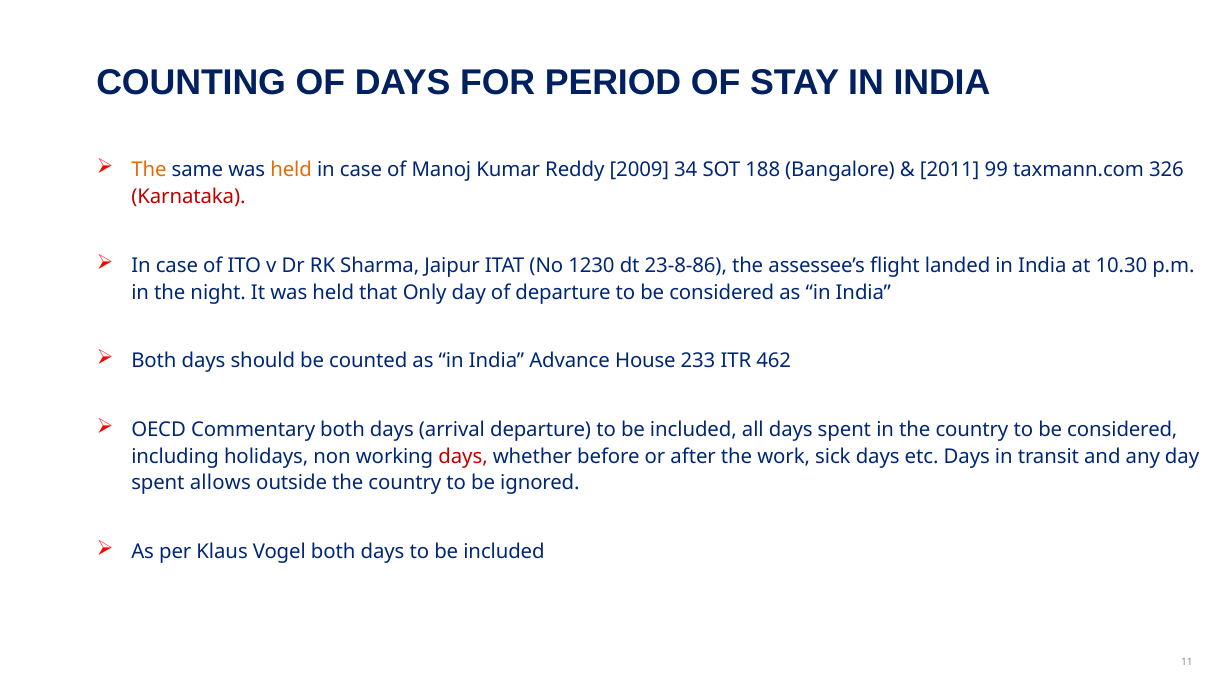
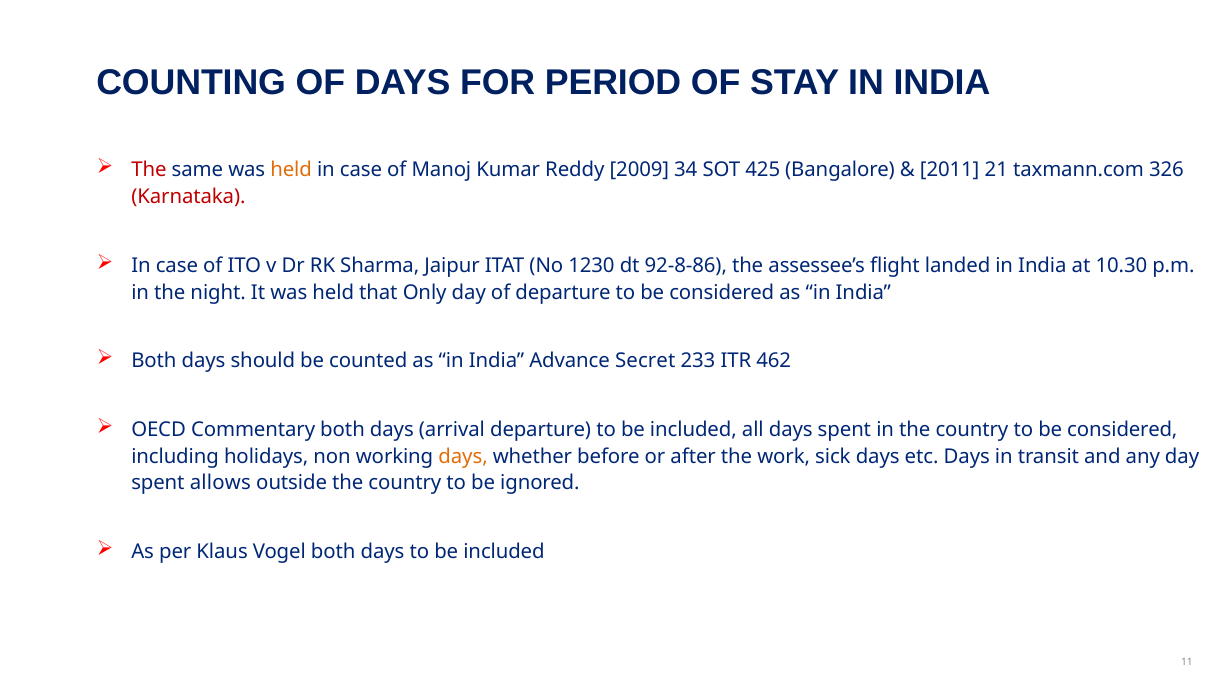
The at (149, 170) colour: orange -> red
188: 188 -> 425
99: 99 -> 21
23-8-86: 23-8-86 -> 92-8-86
House: House -> Secret
days at (463, 456) colour: red -> orange
